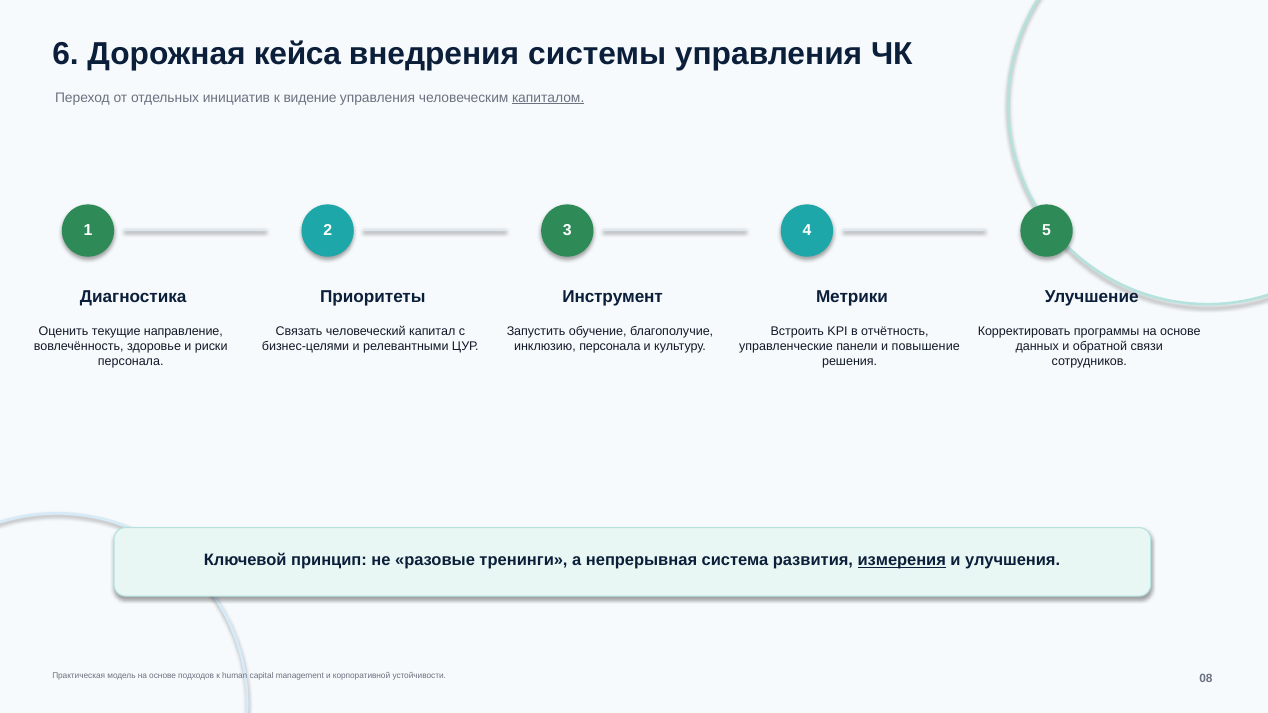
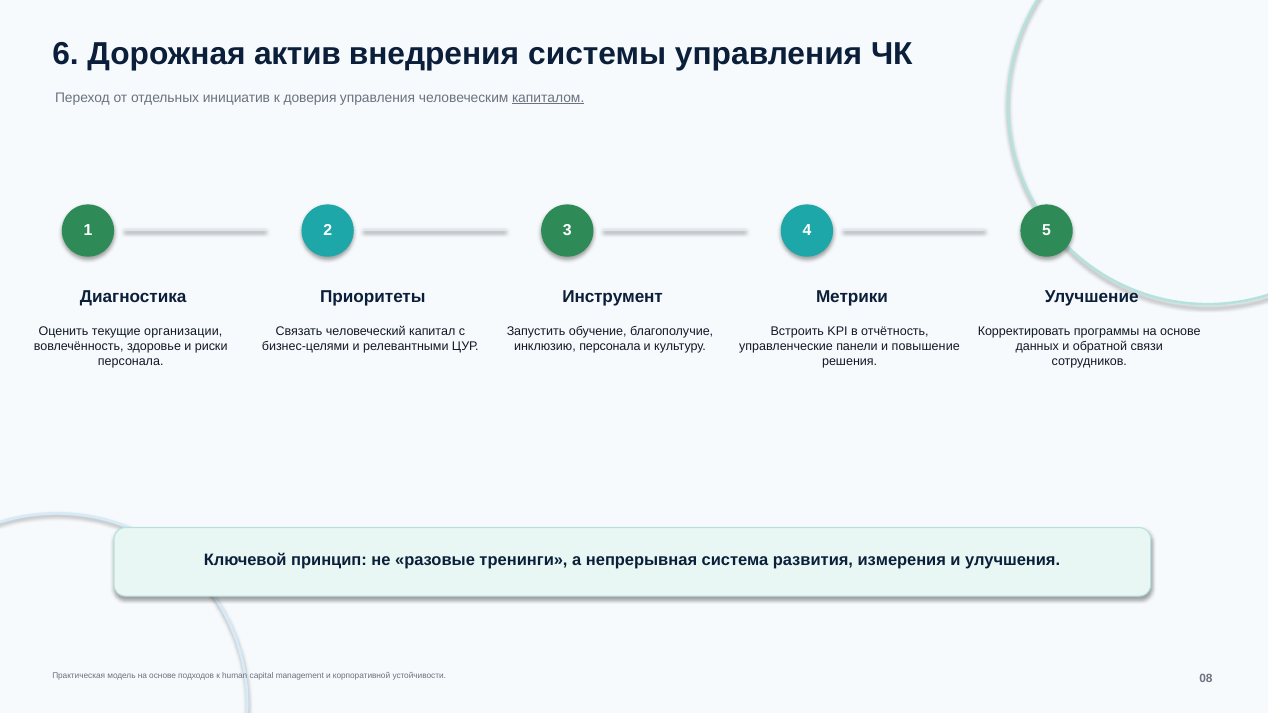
кейса: кейса -> актив
видение: видение -> доверия
направление: направление -> организации
измерения underline: present -> none
